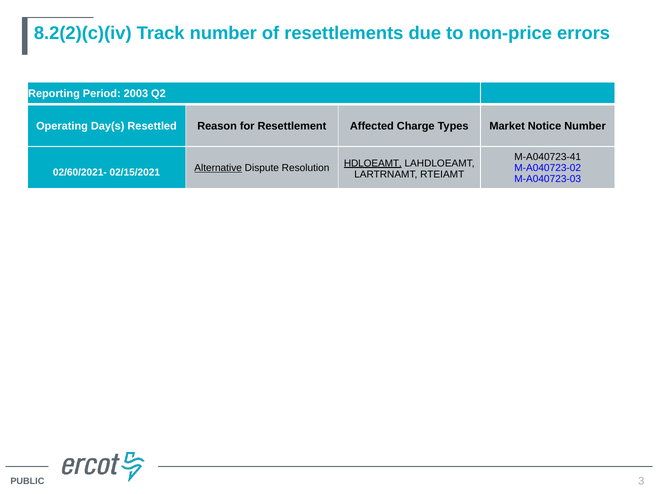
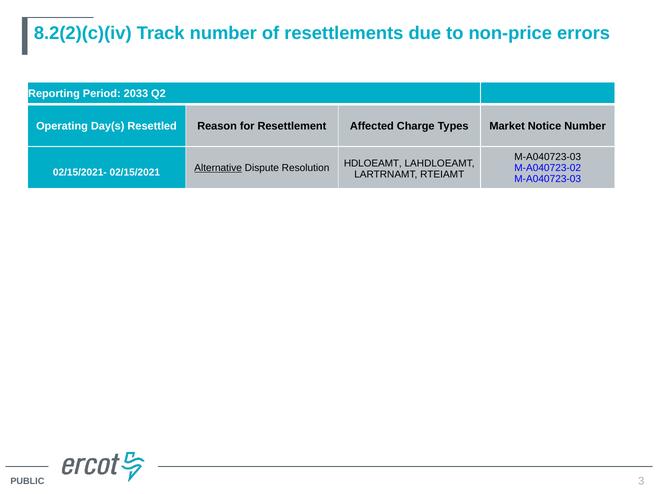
2003: 2003 -> 2033
M-A040723-41 at (548, 157): M-A040723-41 -> M-A040723-03
02/60/2021-: 02/60/2021- -> 02/15/2021-
HDLOEAMT underline: present -> none
